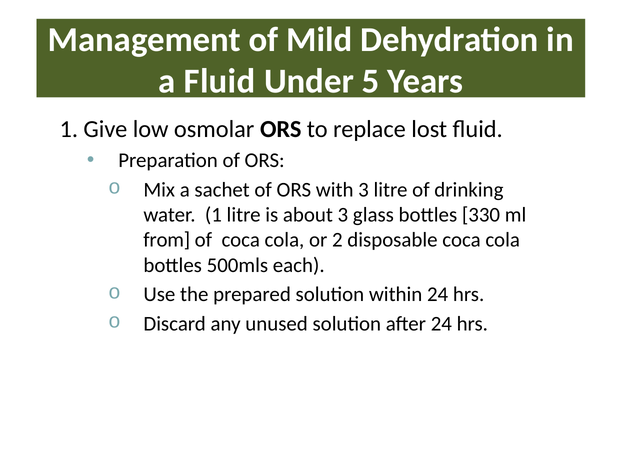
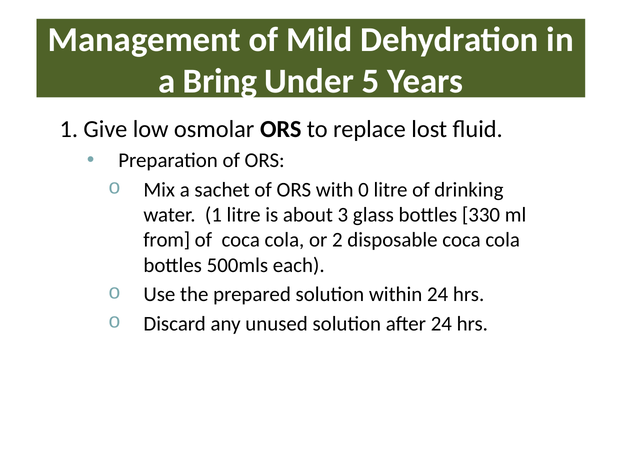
a Fluid: Fluid -> Bring
with 3: 3 -> 0
